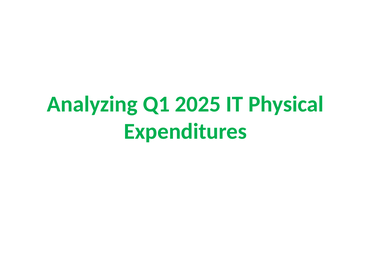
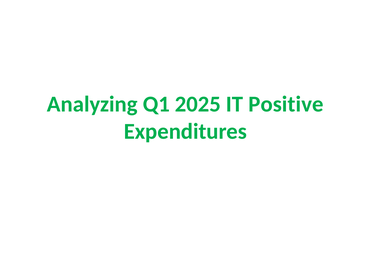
Physical: Physical -> Positive
